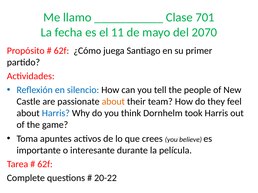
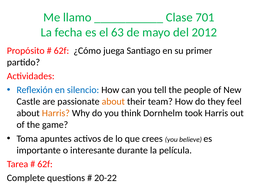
11: 11 -> 63
2070: 2070 -> 2012
Harris at (56, 113) colour: blue -> orange
